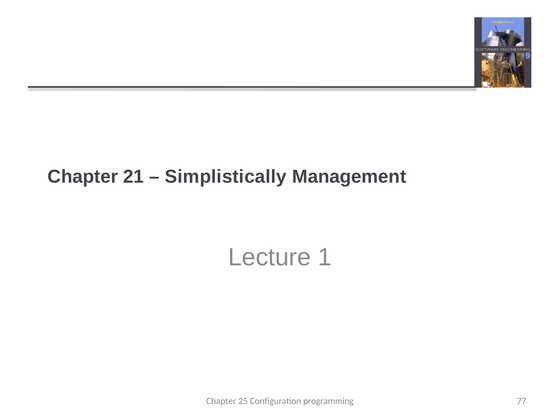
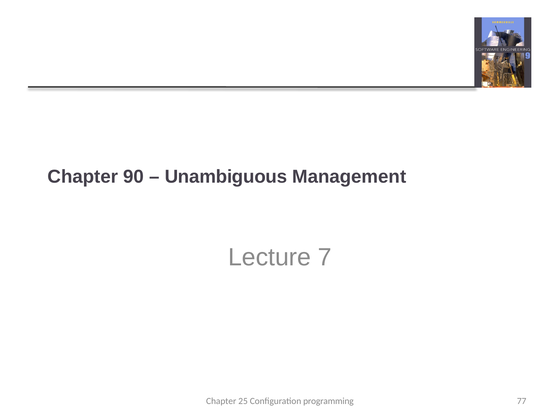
21: 21 -> 90
Simplistically: Simplistically -> Unambiguous
1: 1 -> 7
